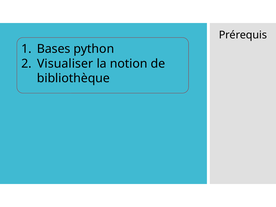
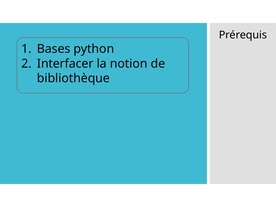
Visualiser: Visualiser -> Interfacer
